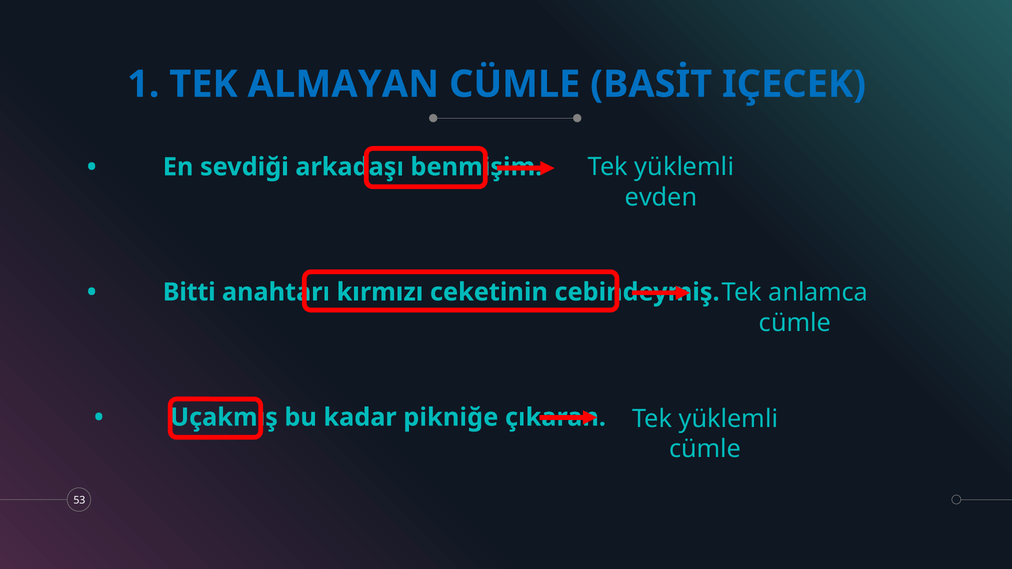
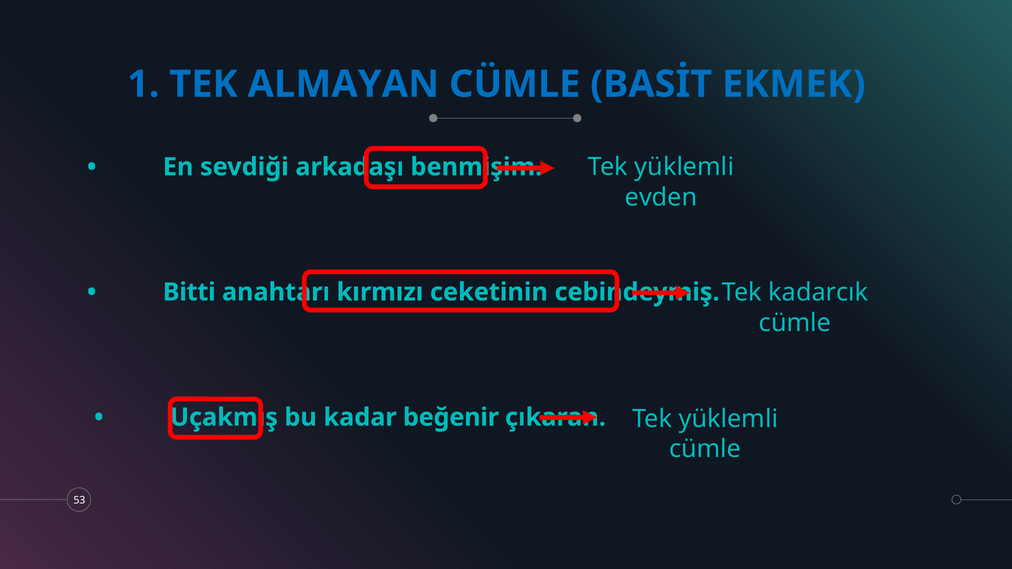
IÇECEK: IÇECEK -> EKMEK
anlamca: anlamca -> kadarcık
pikniğe: pikniğe -> beğenir
